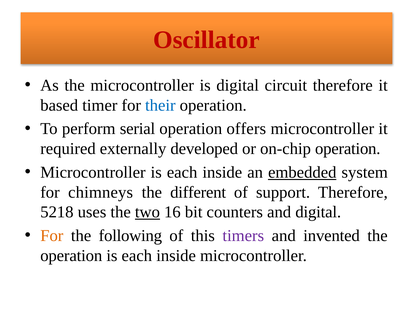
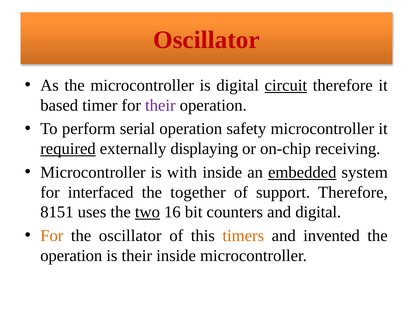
circuit underline: none -> present
their at (160, 105) colour: blue -> purple
offers: offers -> safety
required underline: none -> present
developed: developed -> displaying
on-chip operation: operation -> receiving
Microcontroller is each: each -> with
chimneys: chimneys -> interfaced
different: different -> together
5218: 5218 -> 8151
the following: following -> oscillator
timers colour: purple -> orange
each at (137, 256): each -> their
